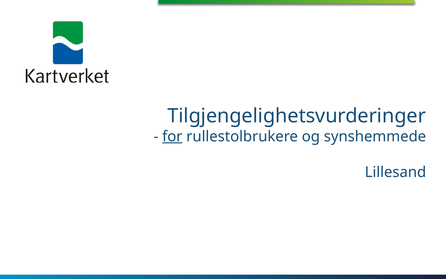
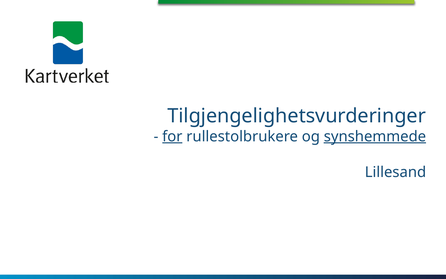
synshemmede underline: none -> present
